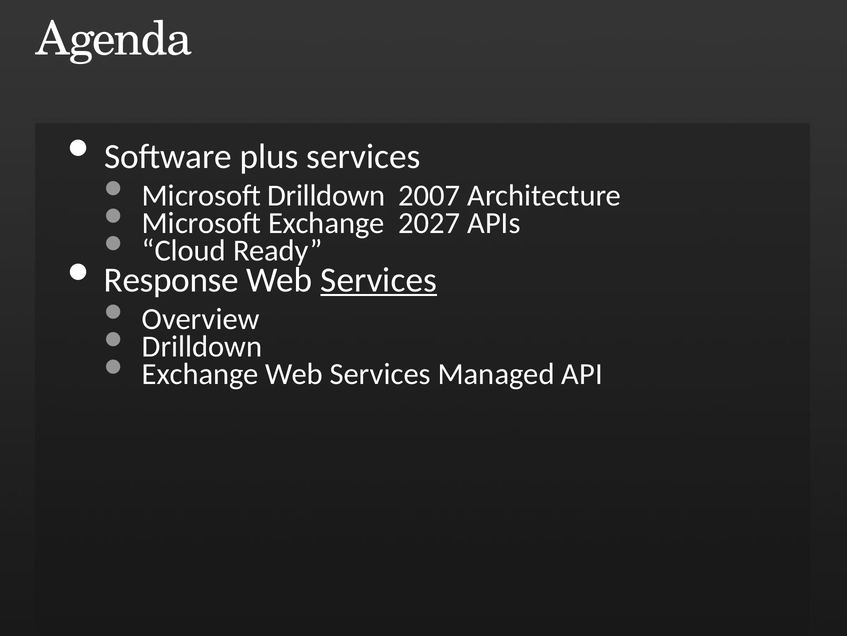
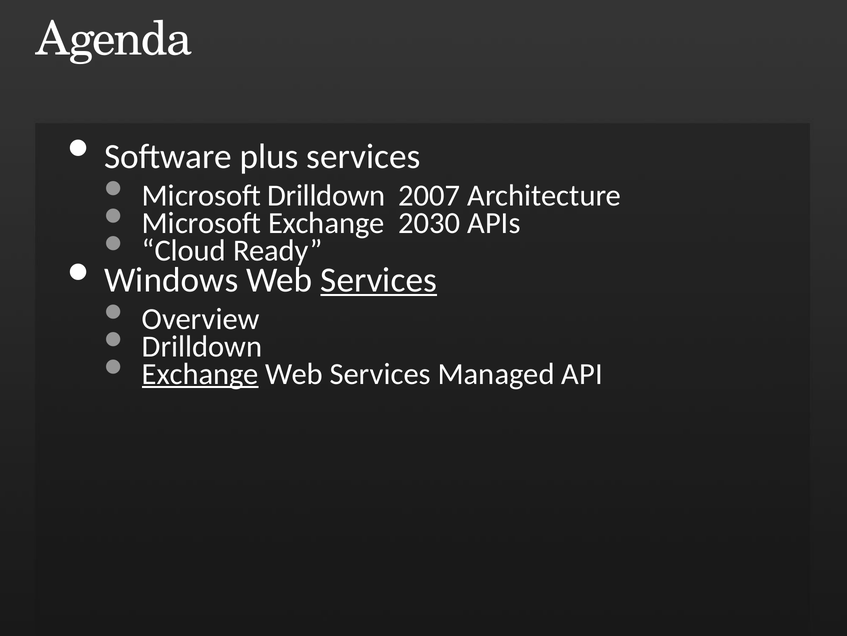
2027: 2027 -> 2030
Response: Response -> Windows
Exchange at (200, 374) underline: none -> present
